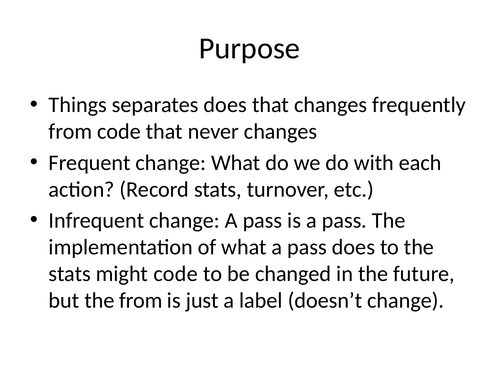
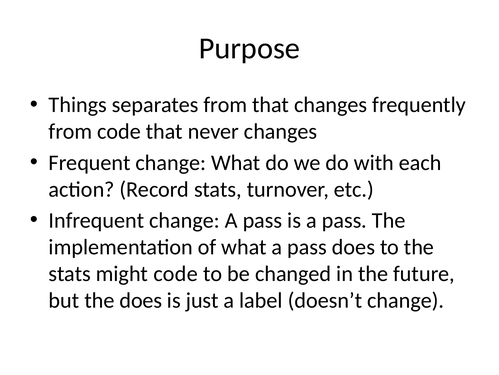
separates does: does -> from
the from: from -> does
